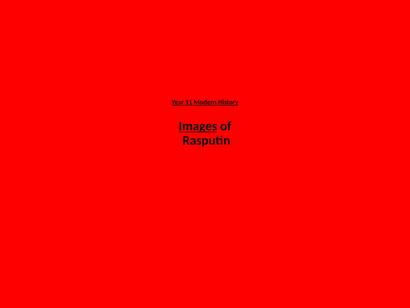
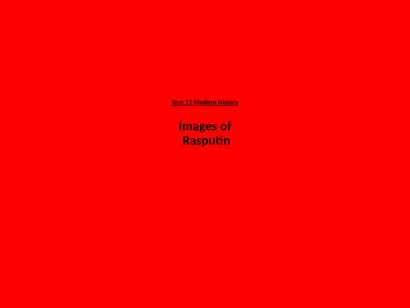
Images underline: present -> none
